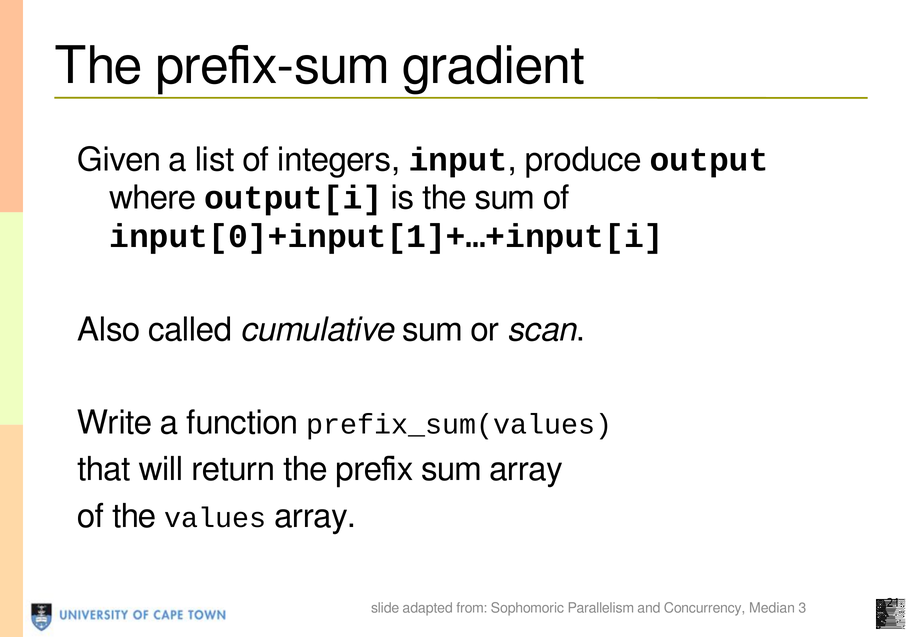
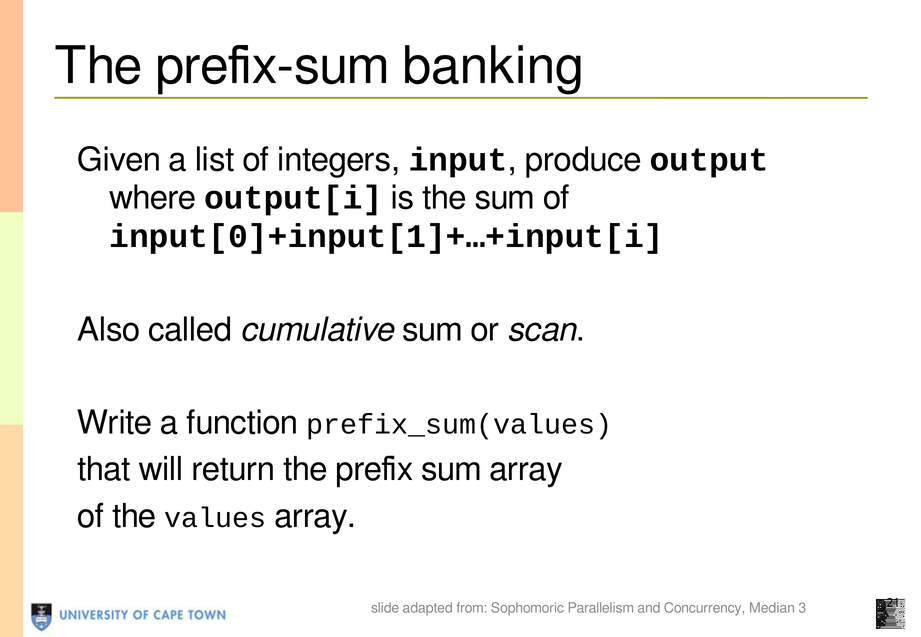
gradient: gradient -> banking
